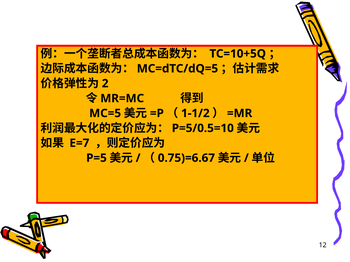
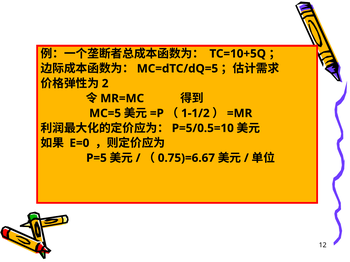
E=7: E=7 -> E=0
